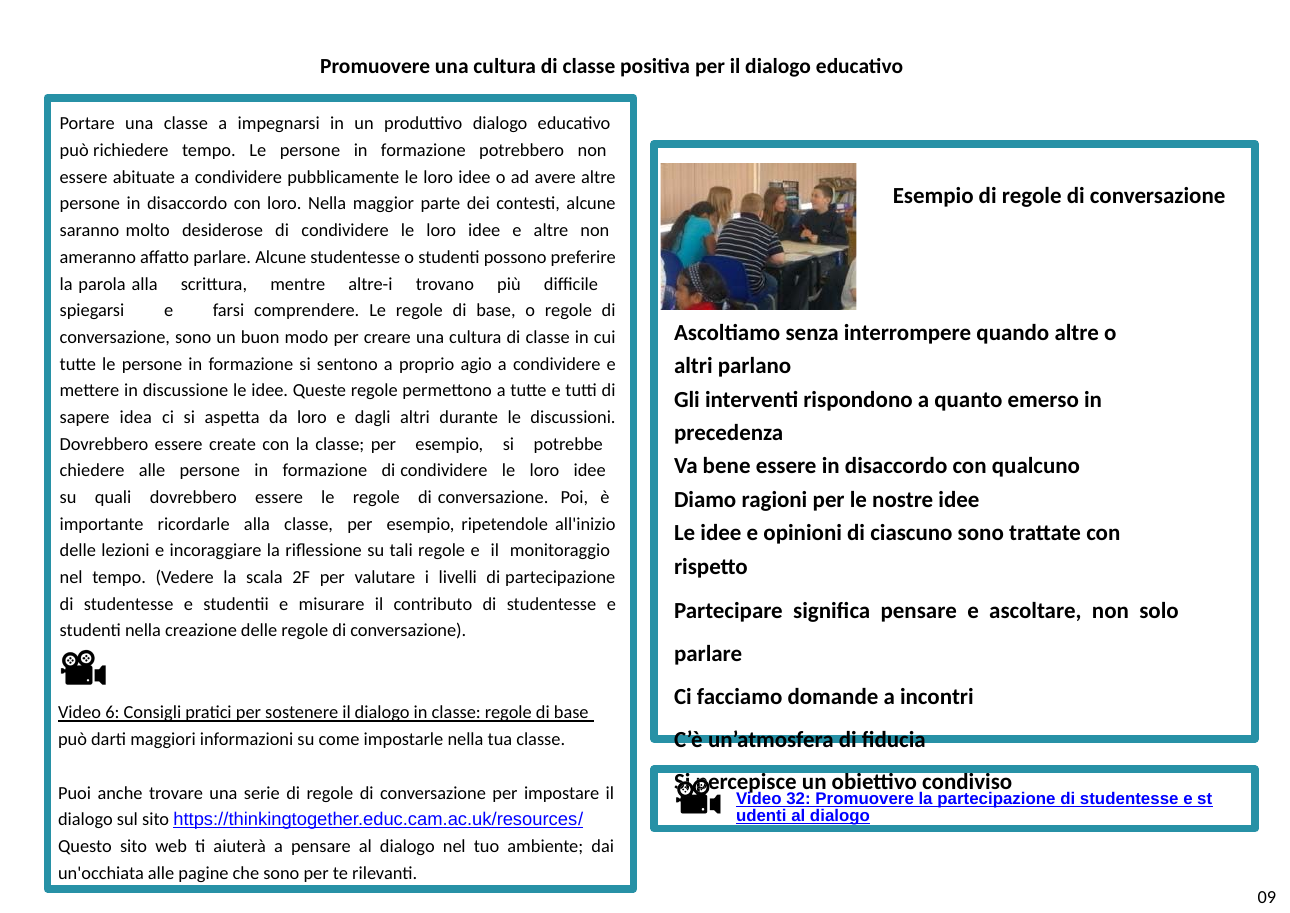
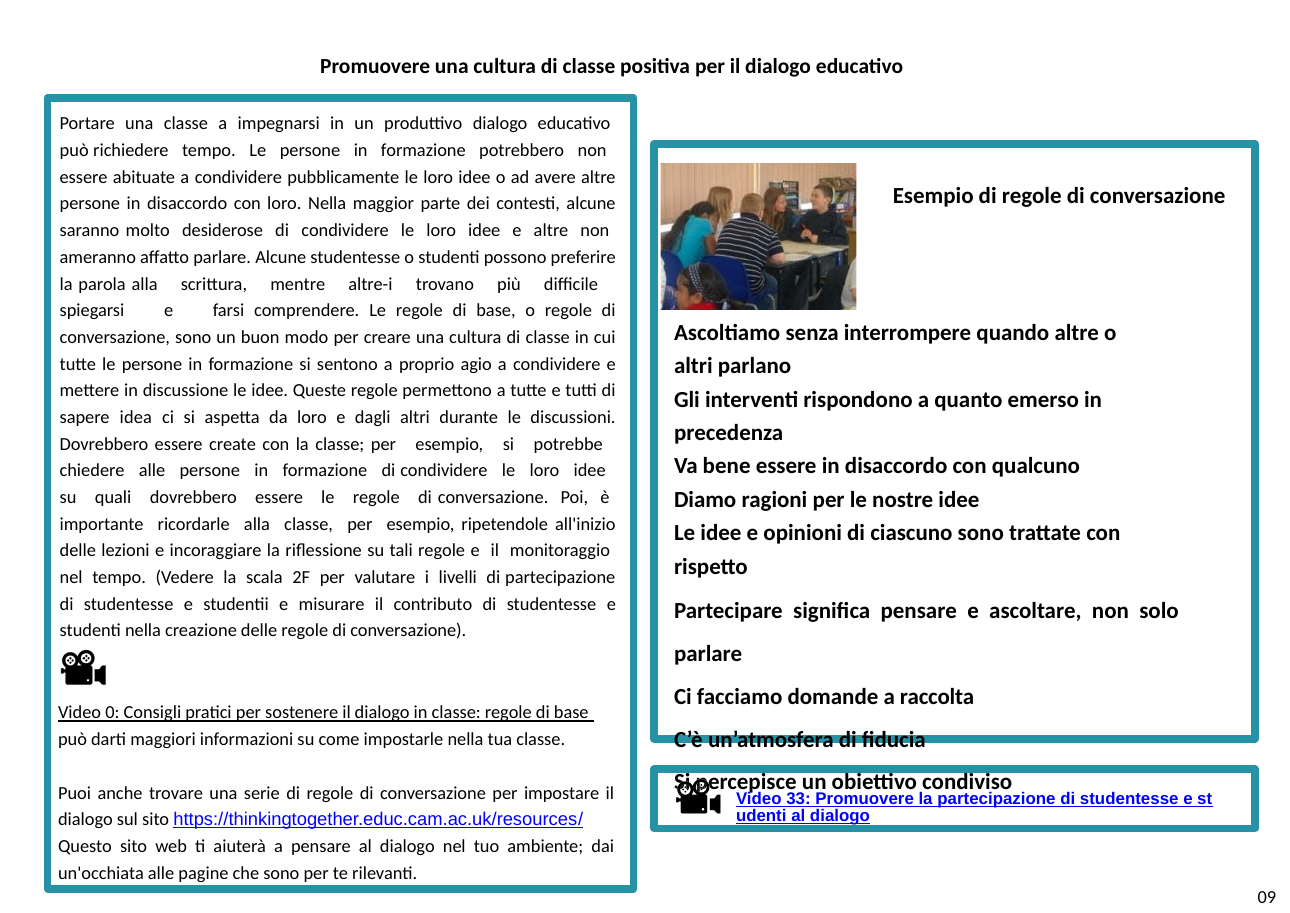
incontri: incontri -> raccolta
6: 6 -> 0
32: 32 -> 33
